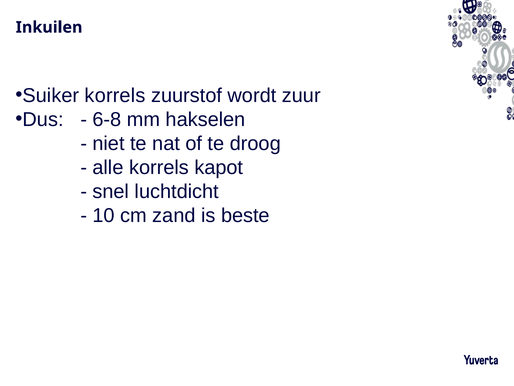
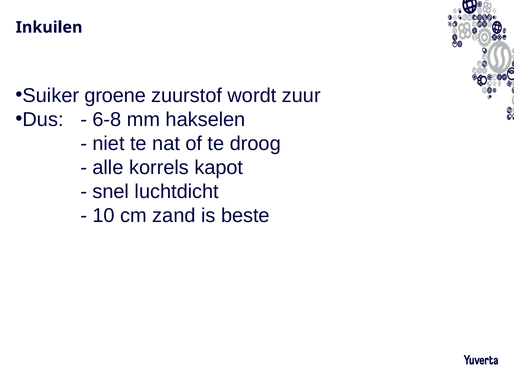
Suiker korrels: korrels -> groene
